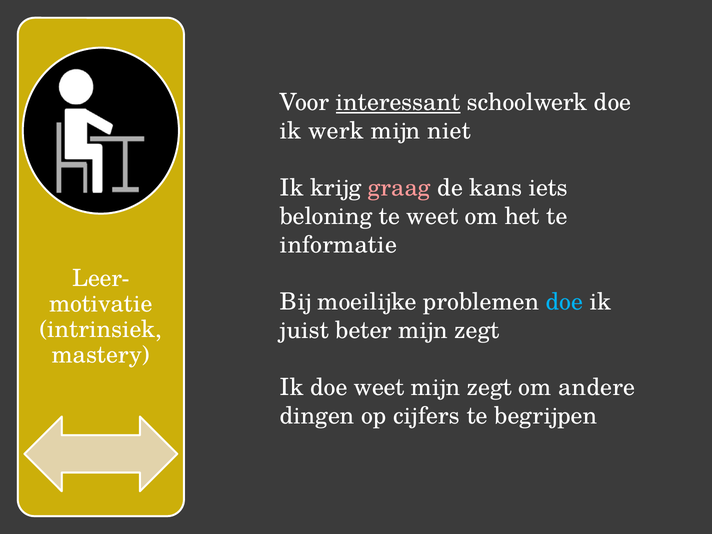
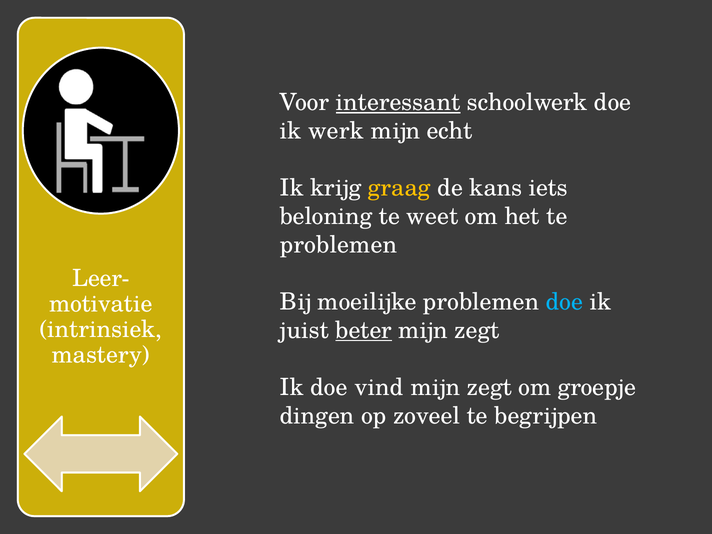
niet: niet -> echt
graag colour: pink -> yellow
informatie at (338, 245): informatie -> problemen
beter underline: none -> present
doe weet: weet -> vind
andere: andere -> groepje
cijfers: cijfers -> zoveel
